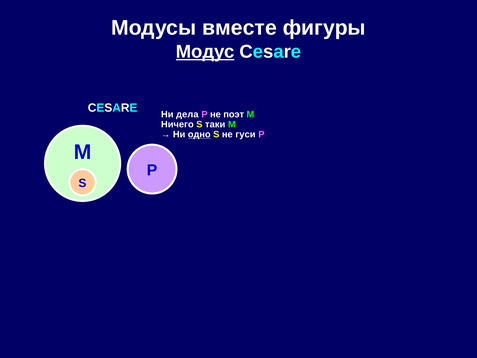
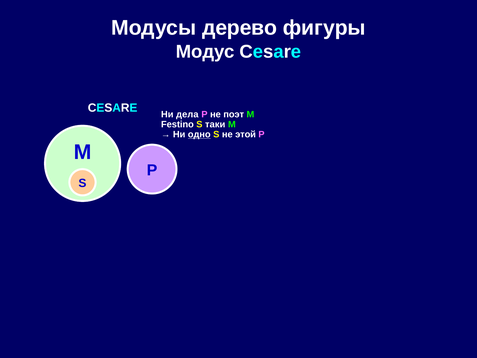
вместе: вместе -> дерево
Модус underline: present -> none
Ничего: Ничего -> Festino
гуси: гуси -> этой
